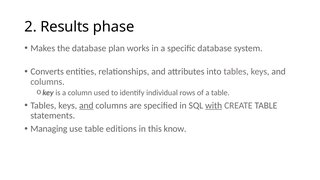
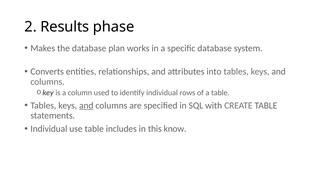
with underline: present -> none
Managing at (49, 129): Managing -> Individual
editions: editions -> includes
